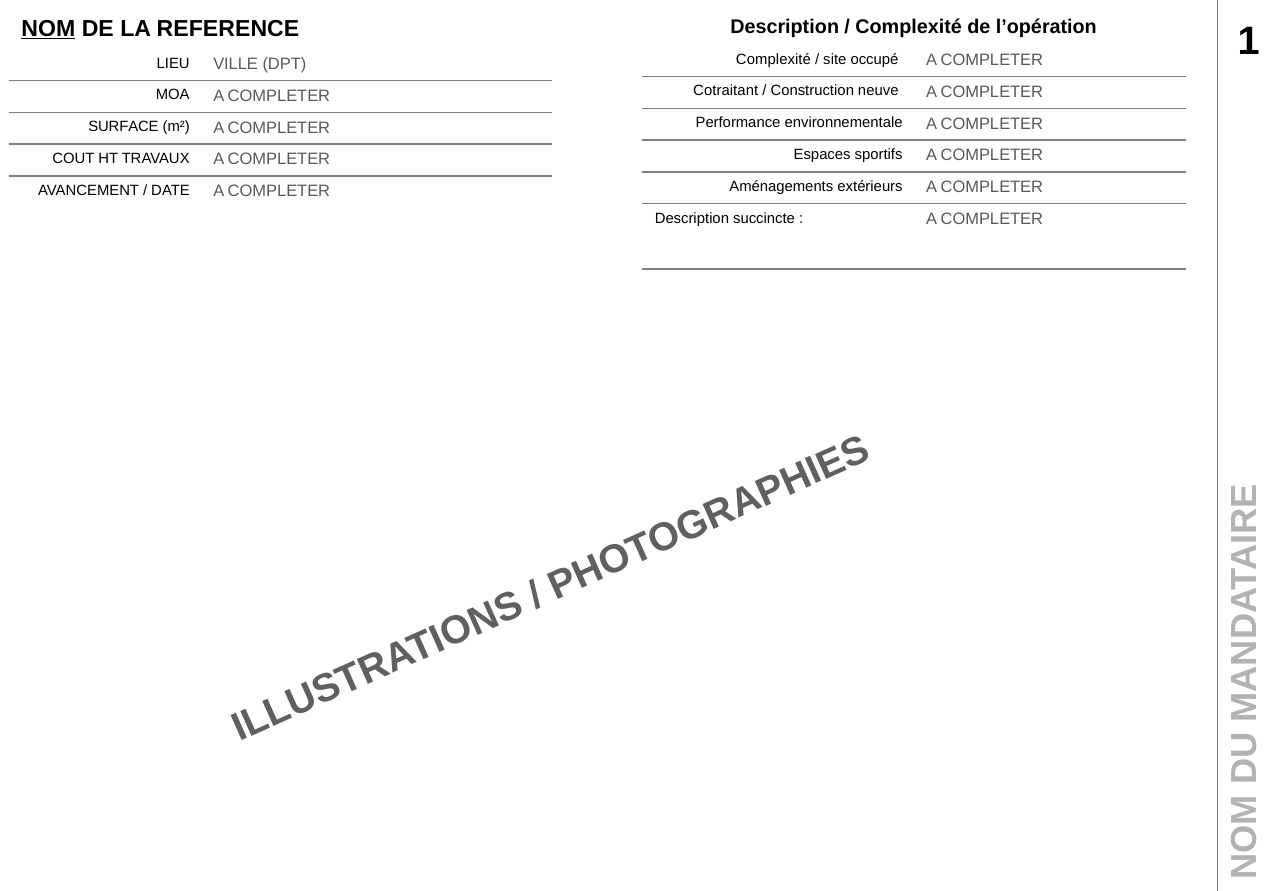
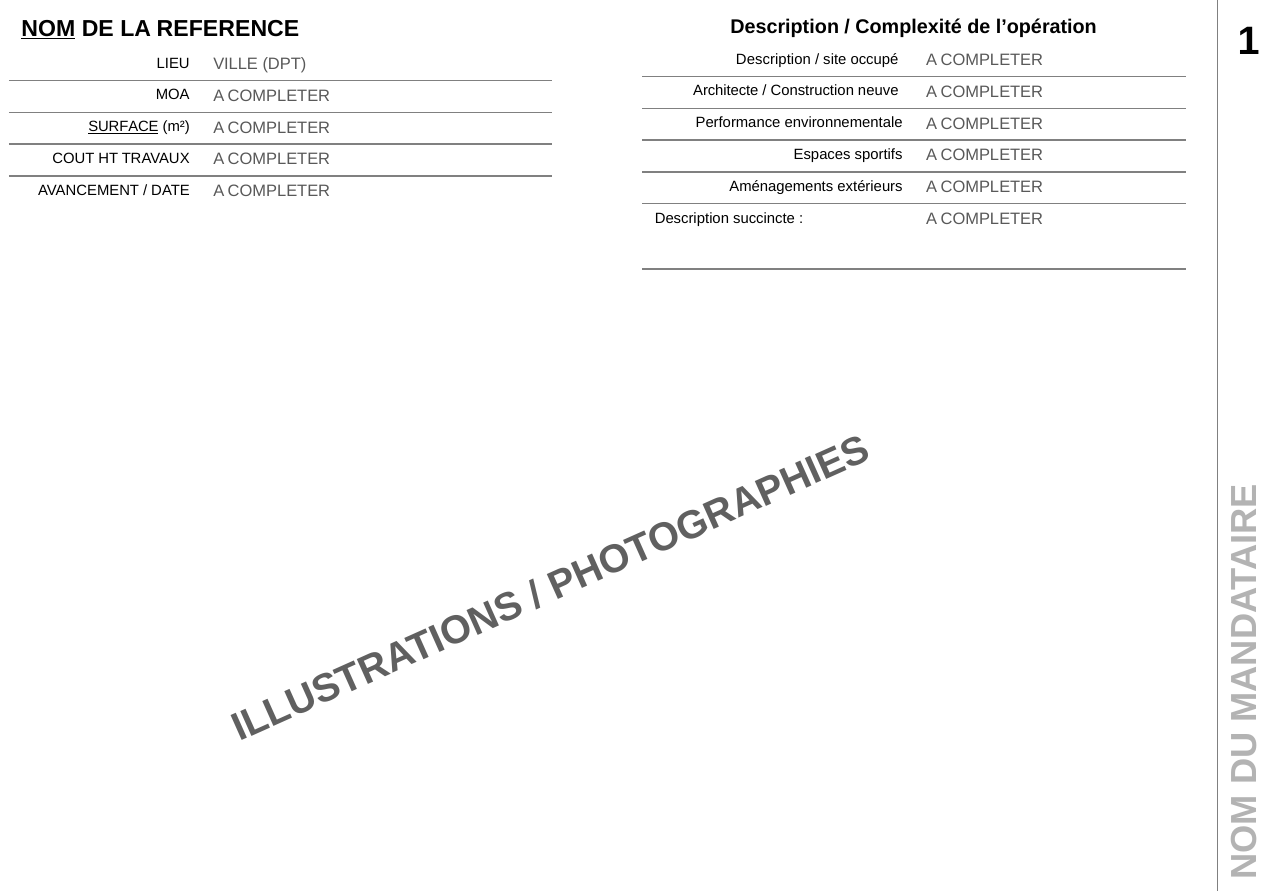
Complexité at (773, 59): Complexité -> Description
Cotraitant: Cotraitant -> Architecte
SURFACE underline: none -> present
